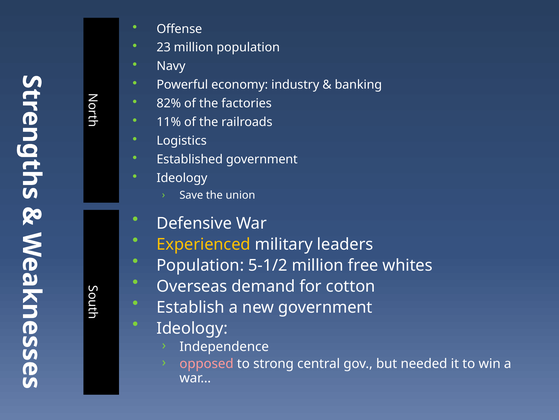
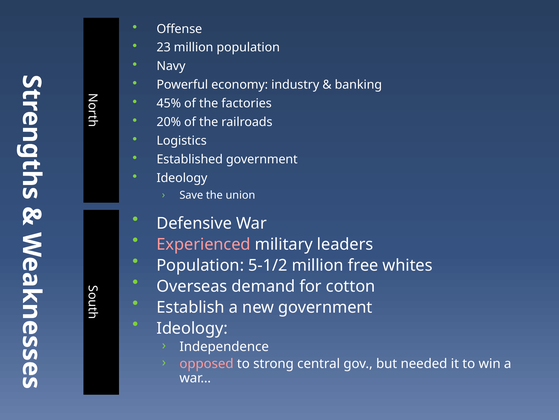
82%: 82% -> 45%
11%: 11% -> 20%
Experienced colour: yellow -> pink
